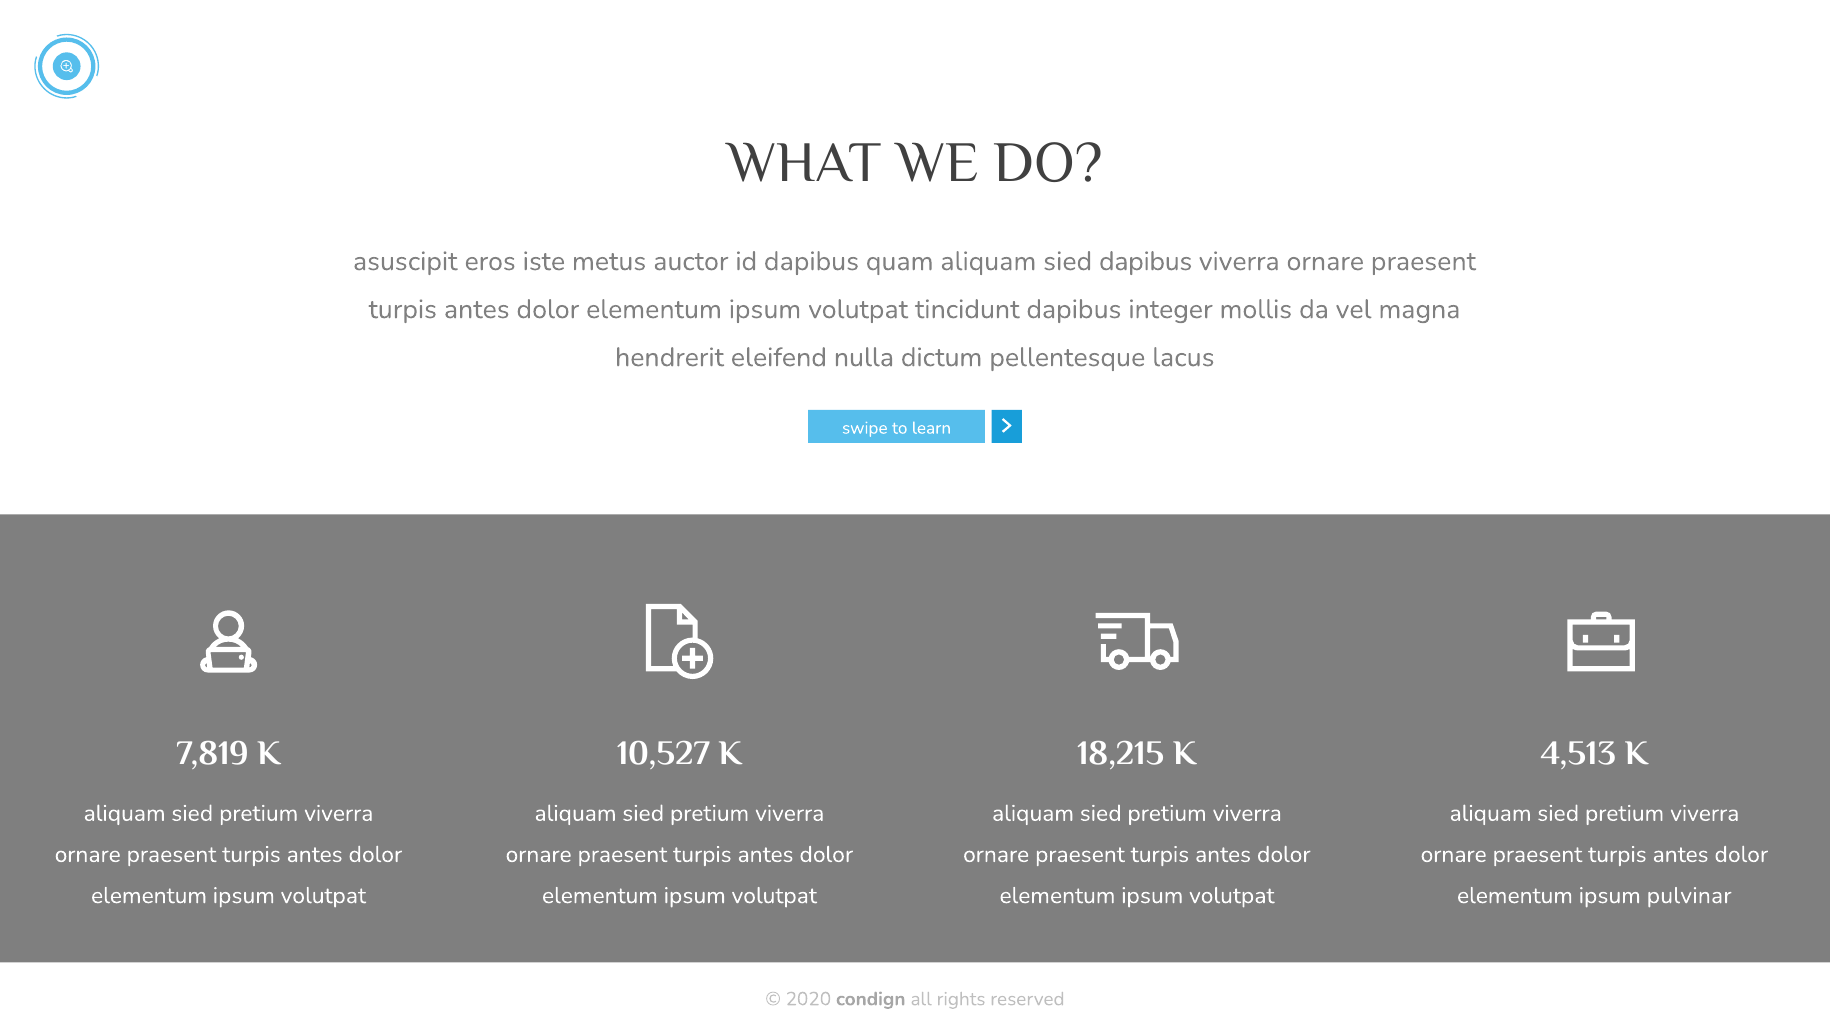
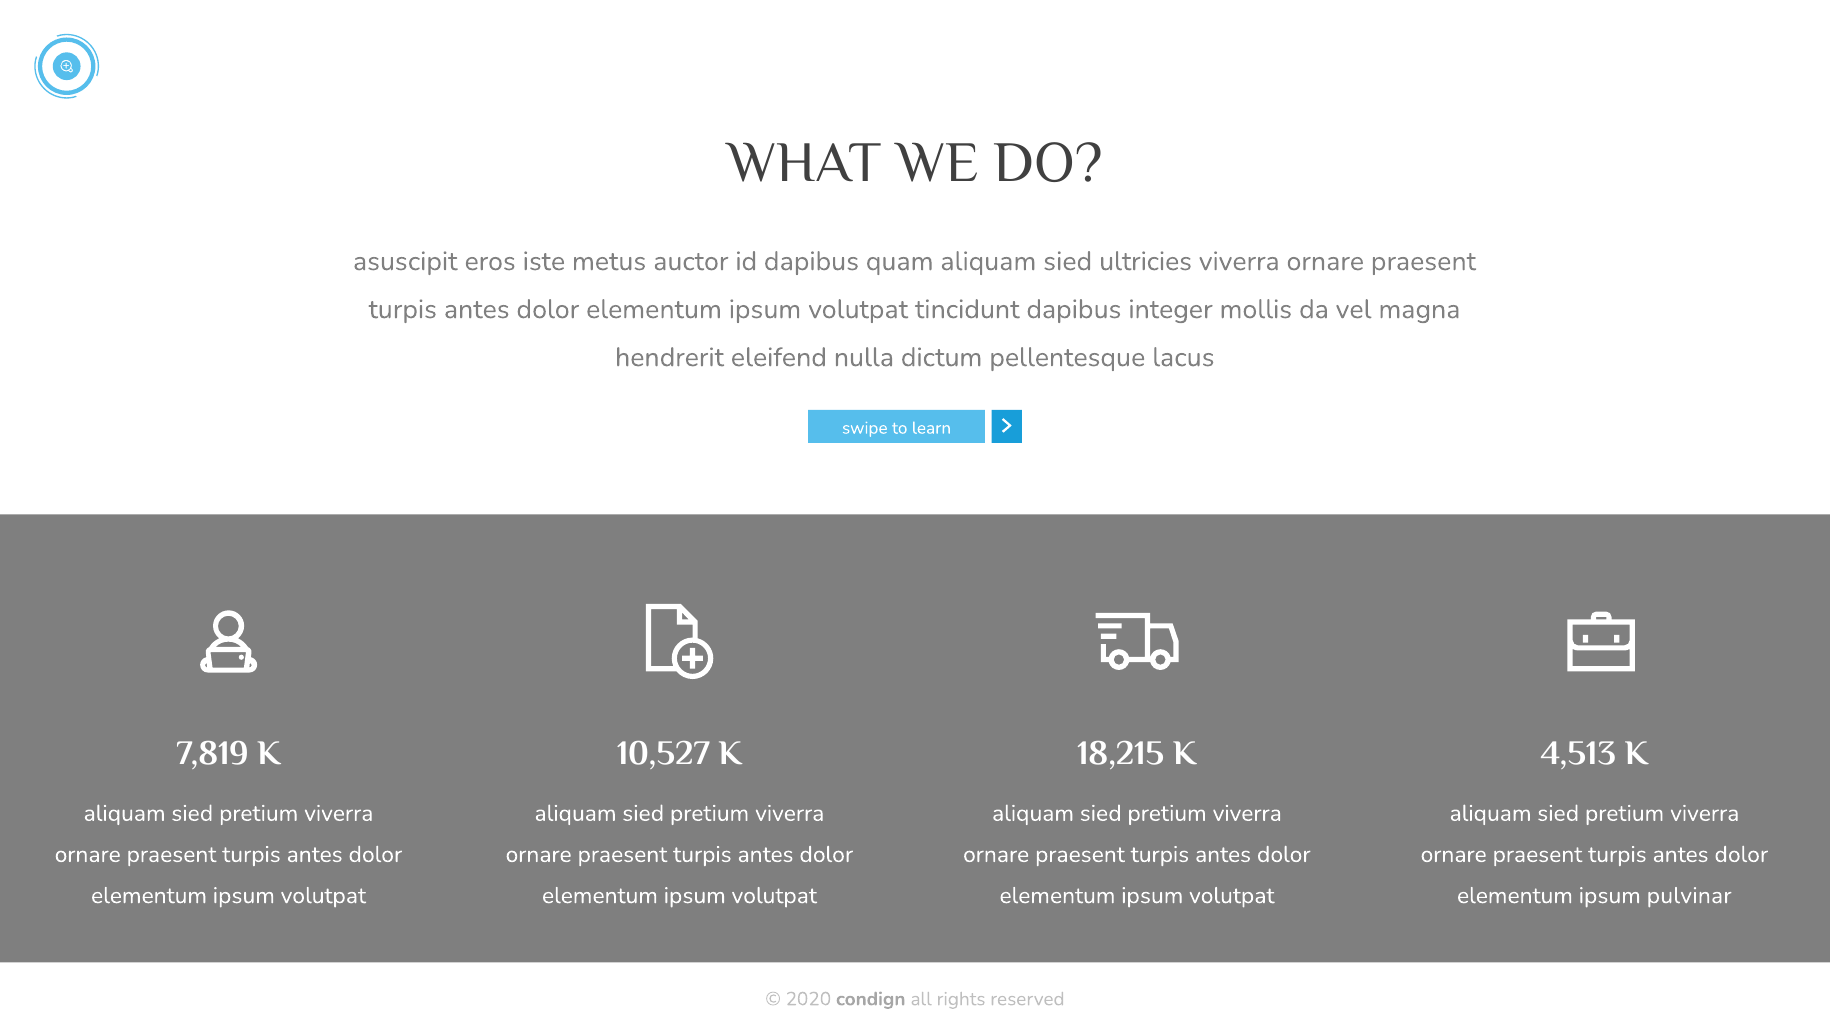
sied dapibus: dapibus -> ultricies
